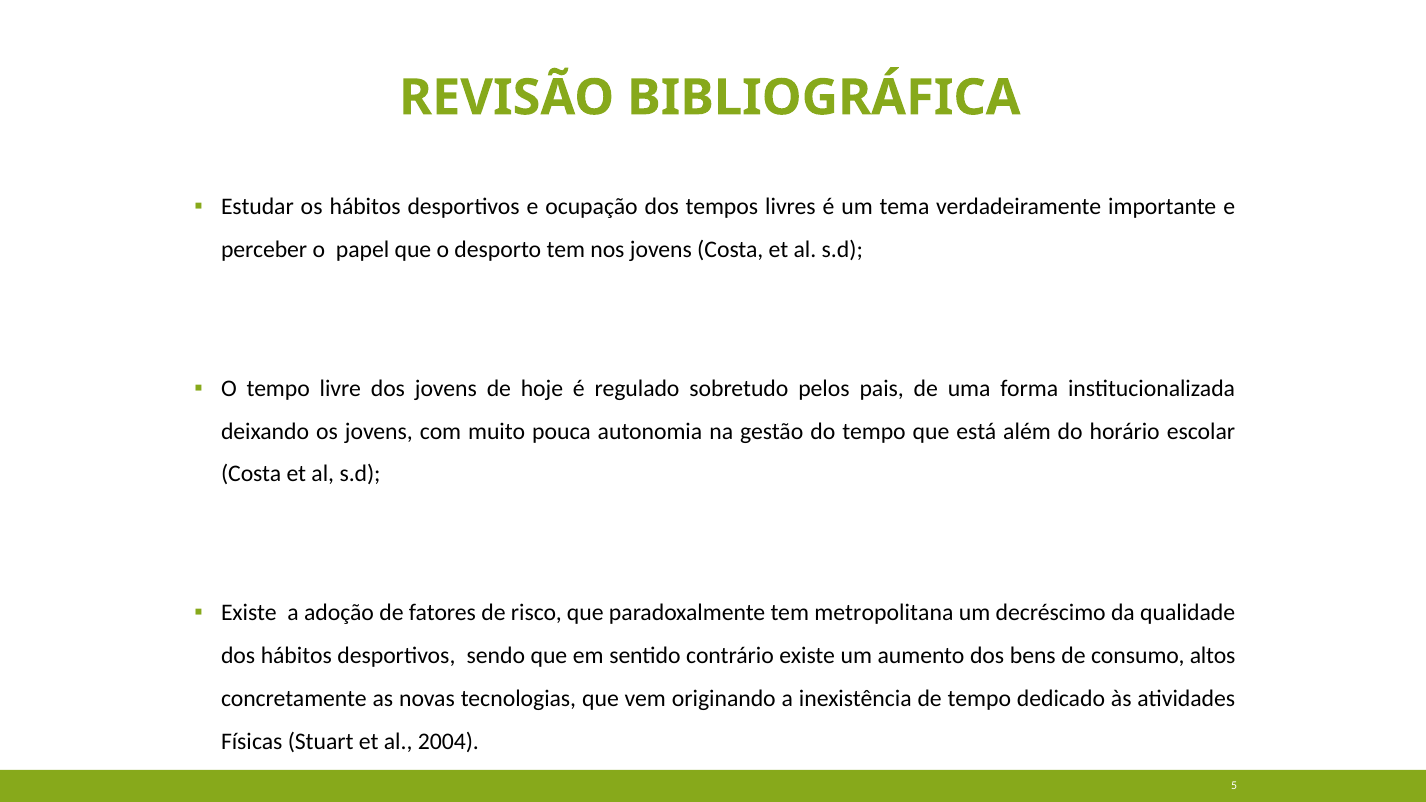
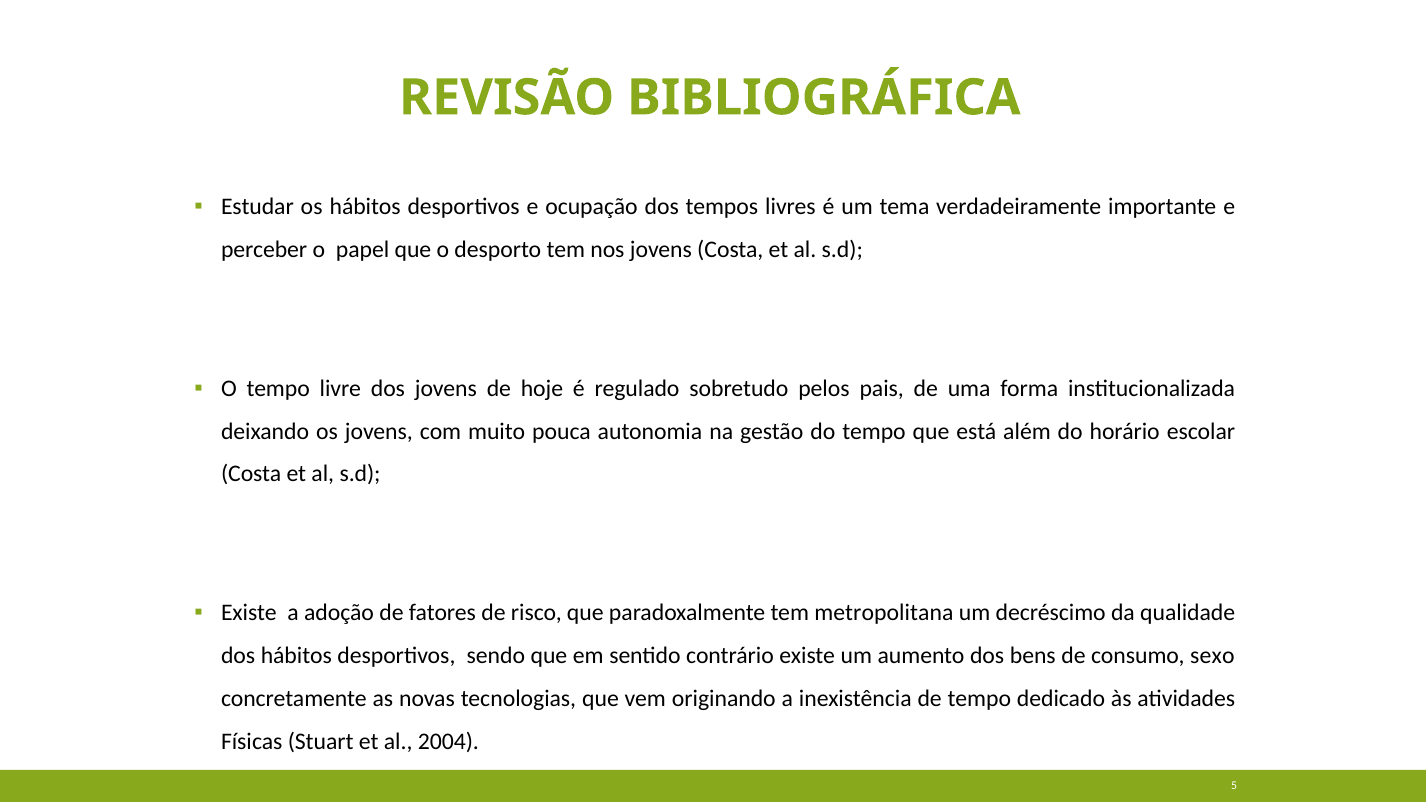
altos: altos -> sexo
